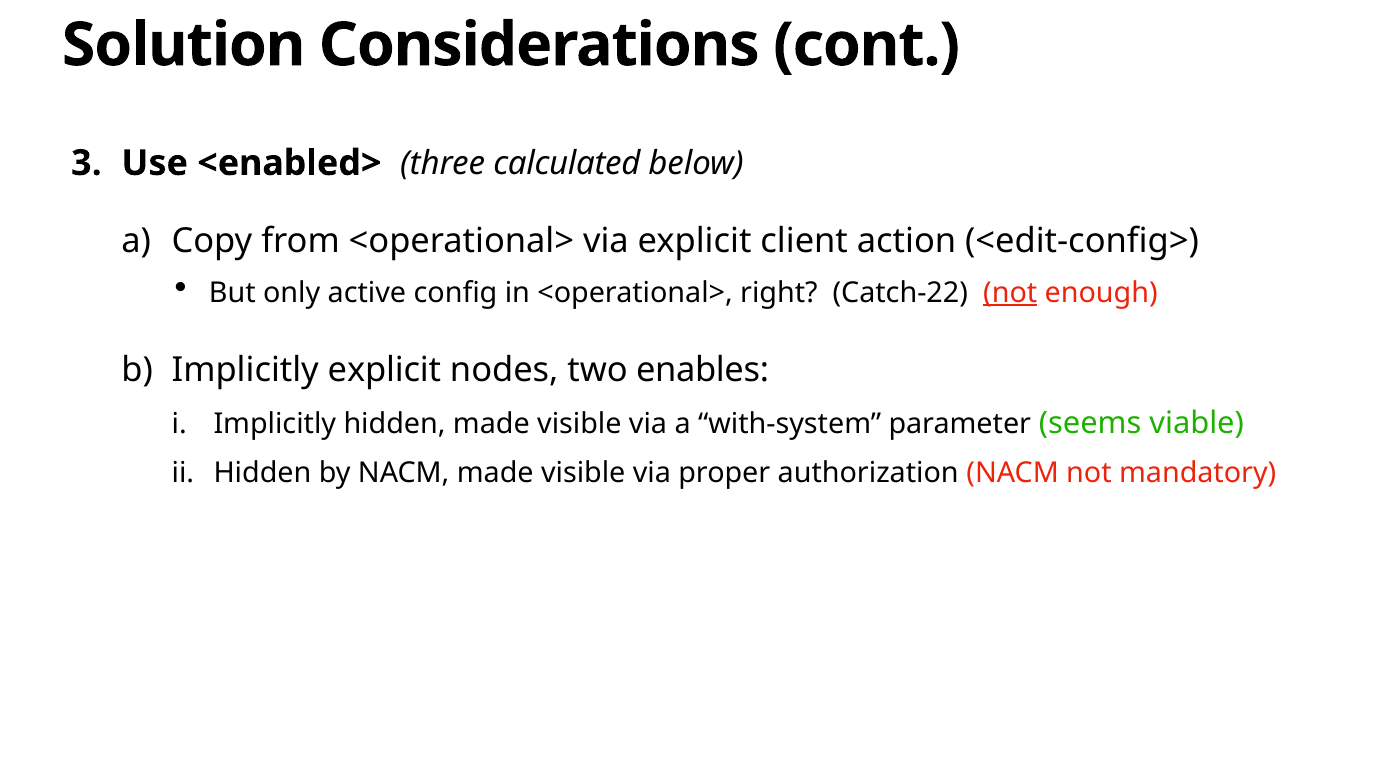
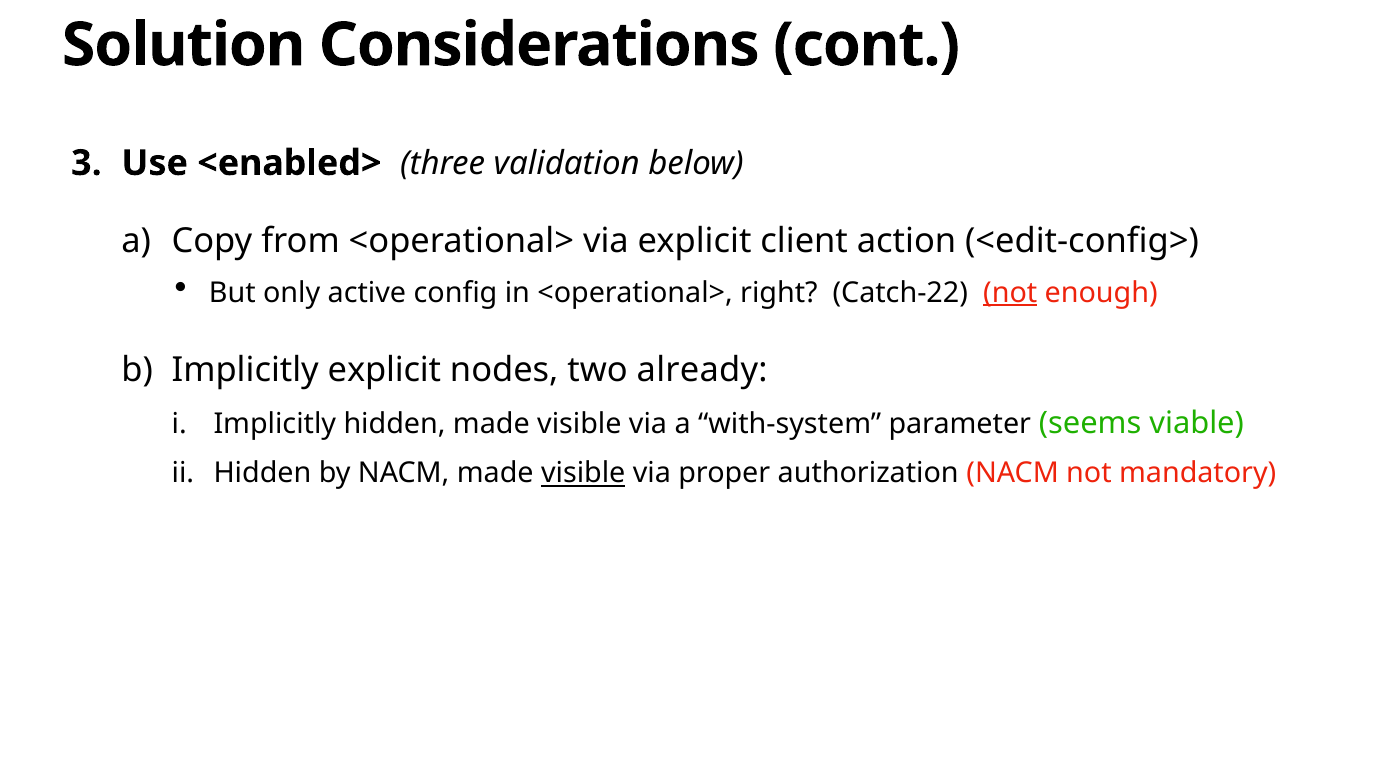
calculated: calculated -> validation
enables: enables -> already
visible at (583, 473) underline: none -> present
